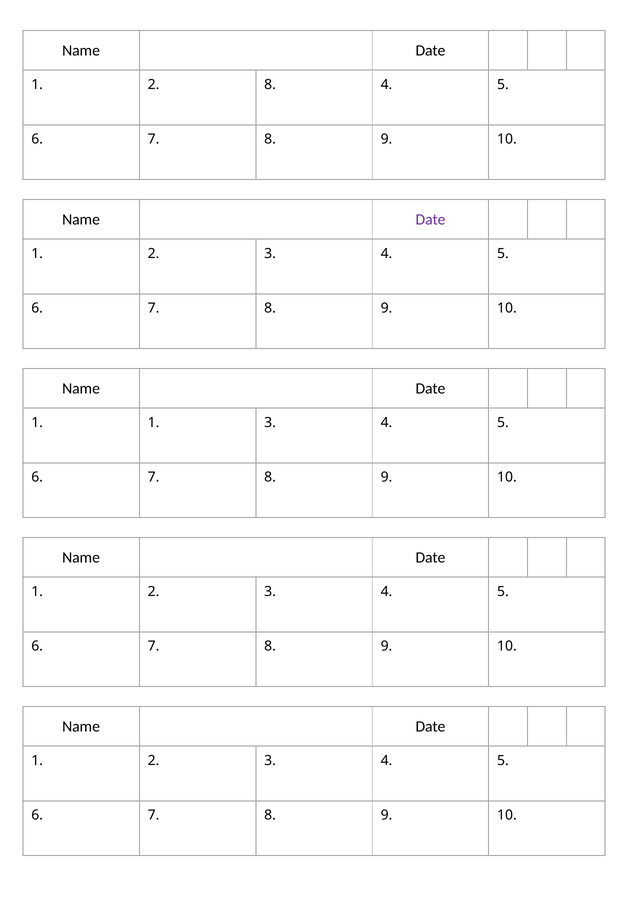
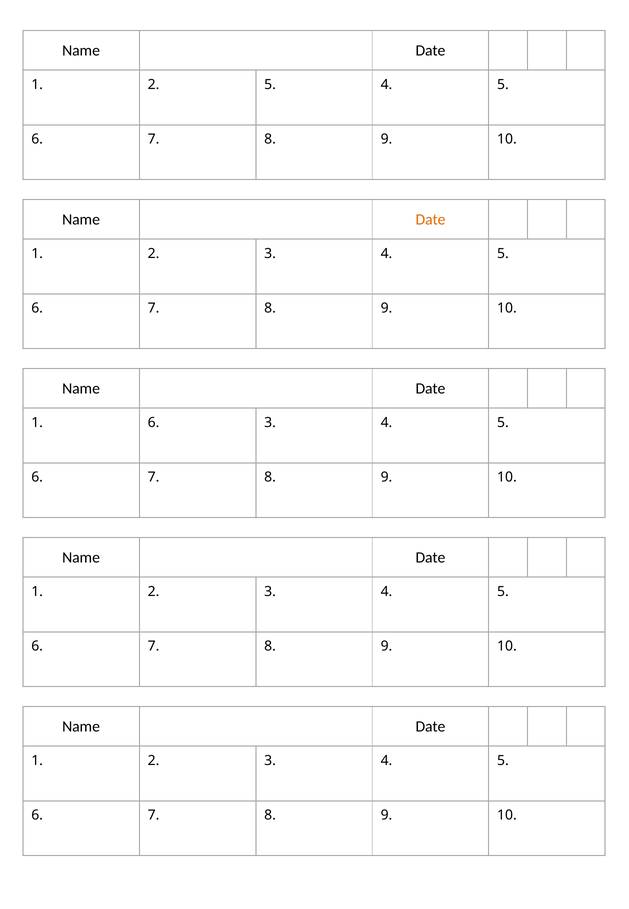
2 8: 8 -> 5
Date at (431, 219) colour: purple -> orange
1 1: 1 -> 6
